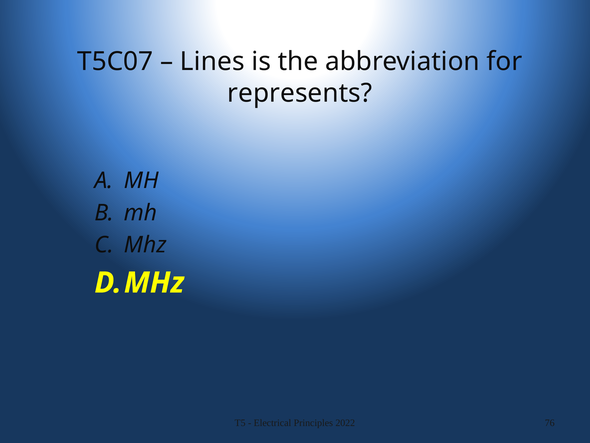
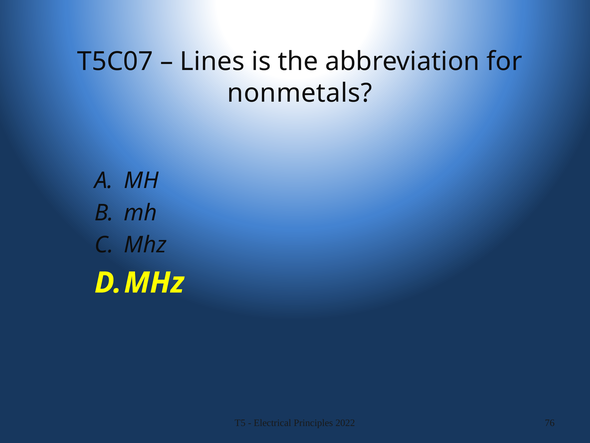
represents: represents -> nonmetals
